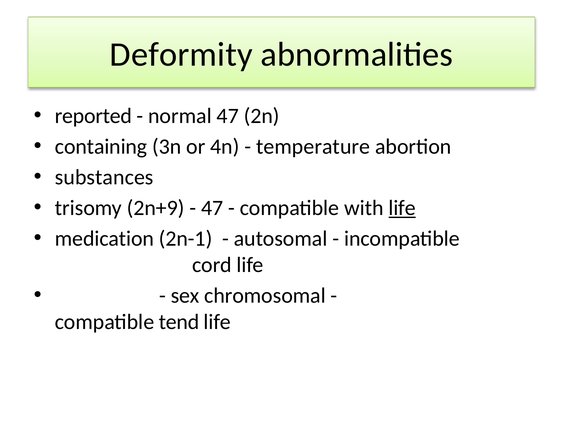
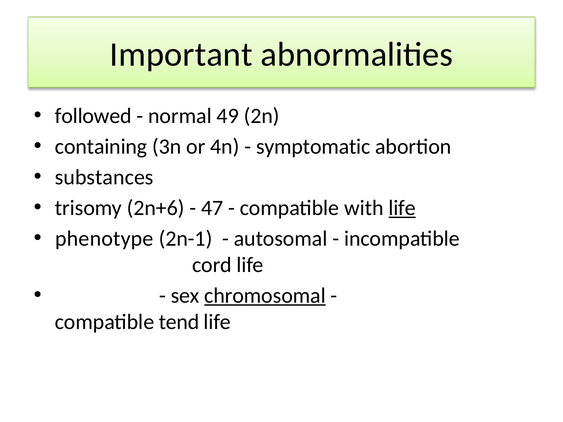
Deformity: Deformity -> Important
reported: reported -> followed
normal 47: 47 -> 49
temperature: temperature -> symptomatic
2n+9: 2n+9 -> 2n+6
medication: medication -> phenotype
chromosomal underline: none -> present
